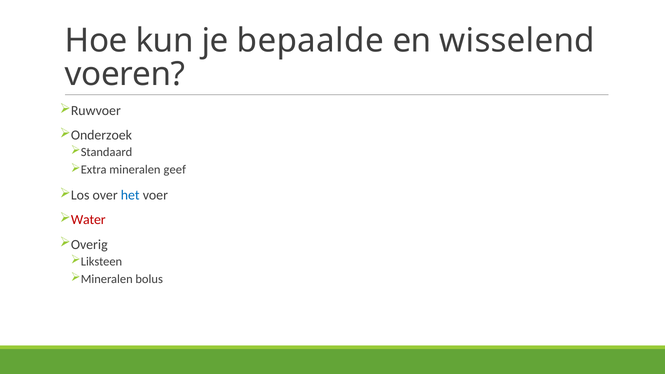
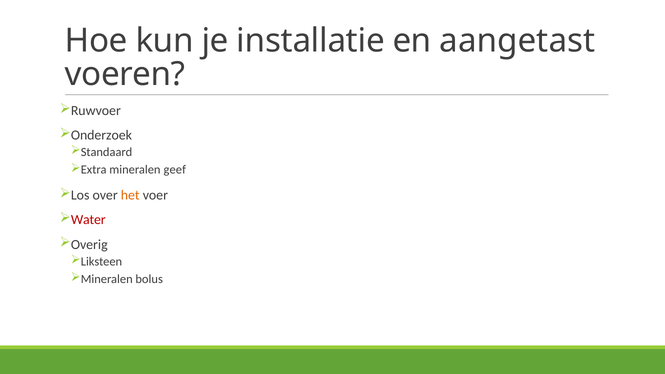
bepaalde: bepaalde -> installatie
wisselend: wisselend -> aangetast
het colour: blue -> orange
